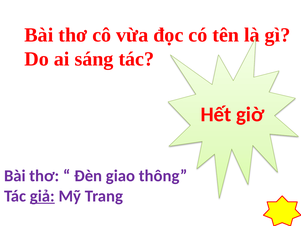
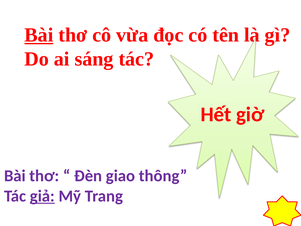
Bài at (39, 35) underline: none -> present
